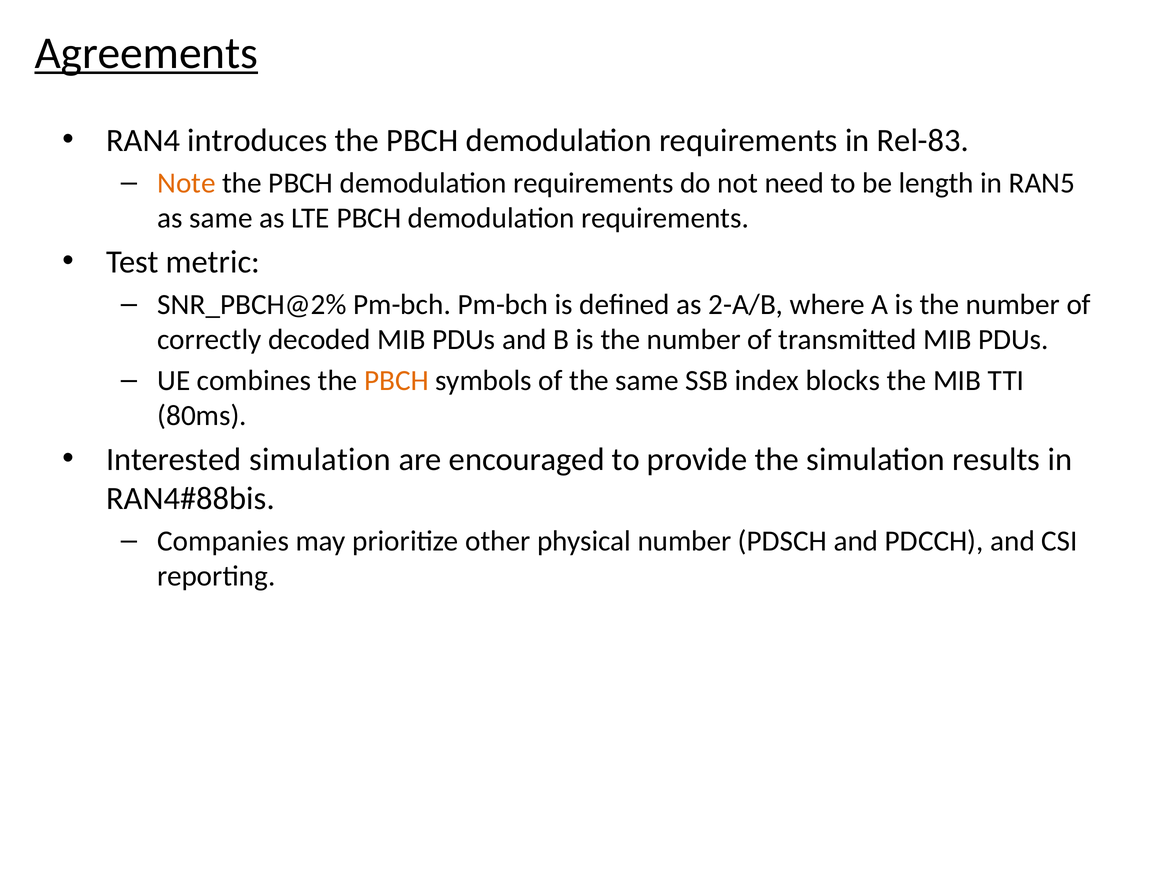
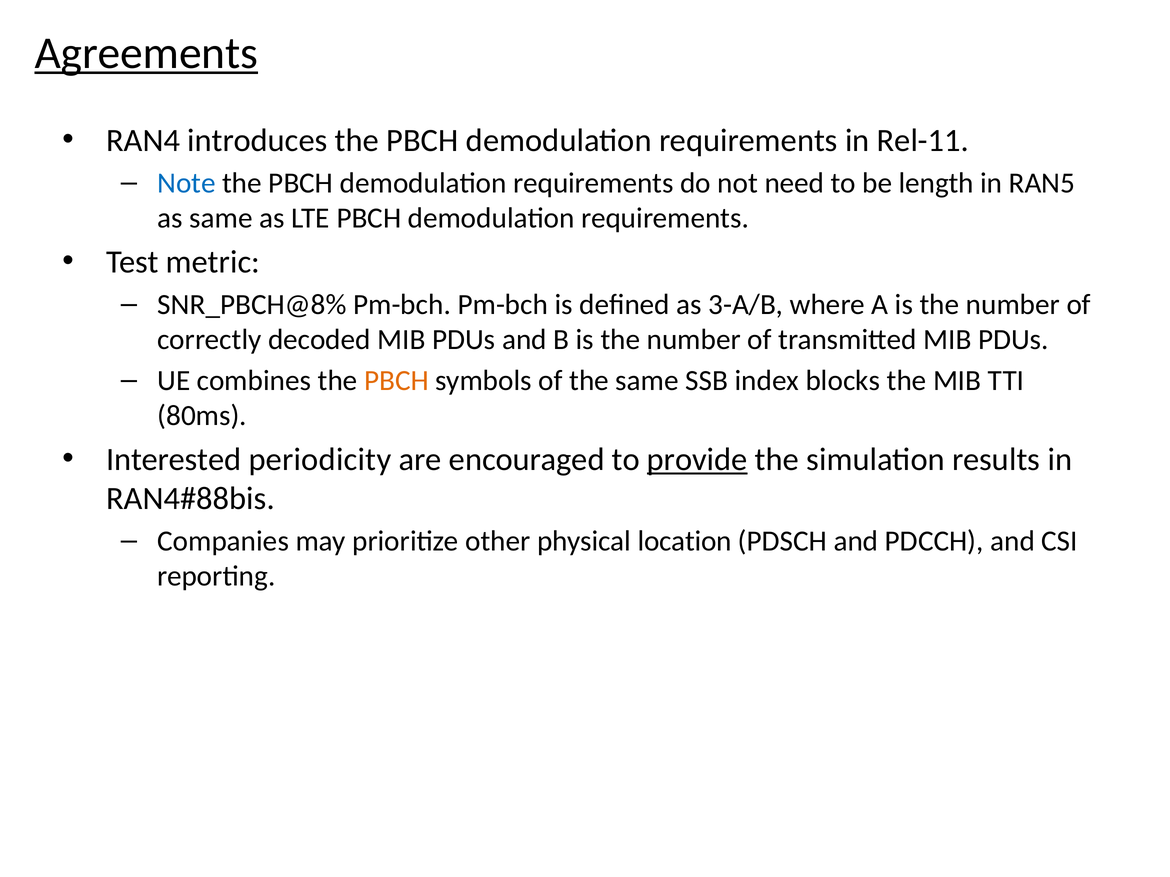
Rel-83: Rel-83 -> Rel-11
Note colour: orange -> blue
SNR_PBCH@2%: SNR_PBCH@2% -> SNR_PBCH@8%
2-A/B: 2-A/B -> 3-A/B
Interested simulation: simulation -> periodicity
provide underline: none -> present
physical number: number -> location
